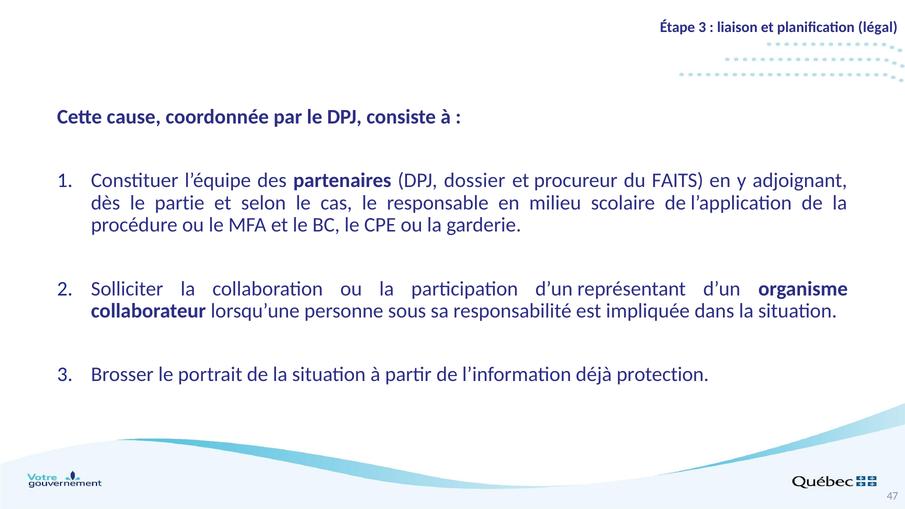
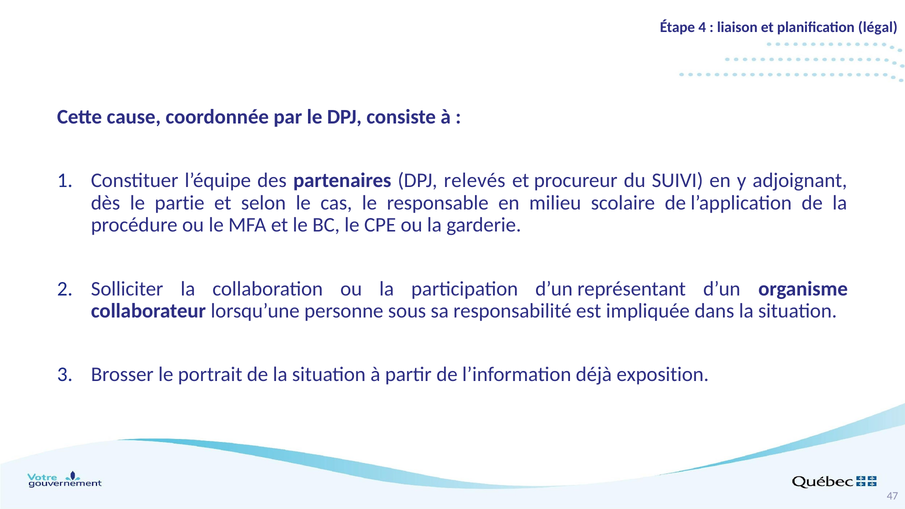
Étape 3: 3 -> 4
dossier: dossier -> relevés
FAITS: FAITS -> SUIVI
protection: protection -> exposition
